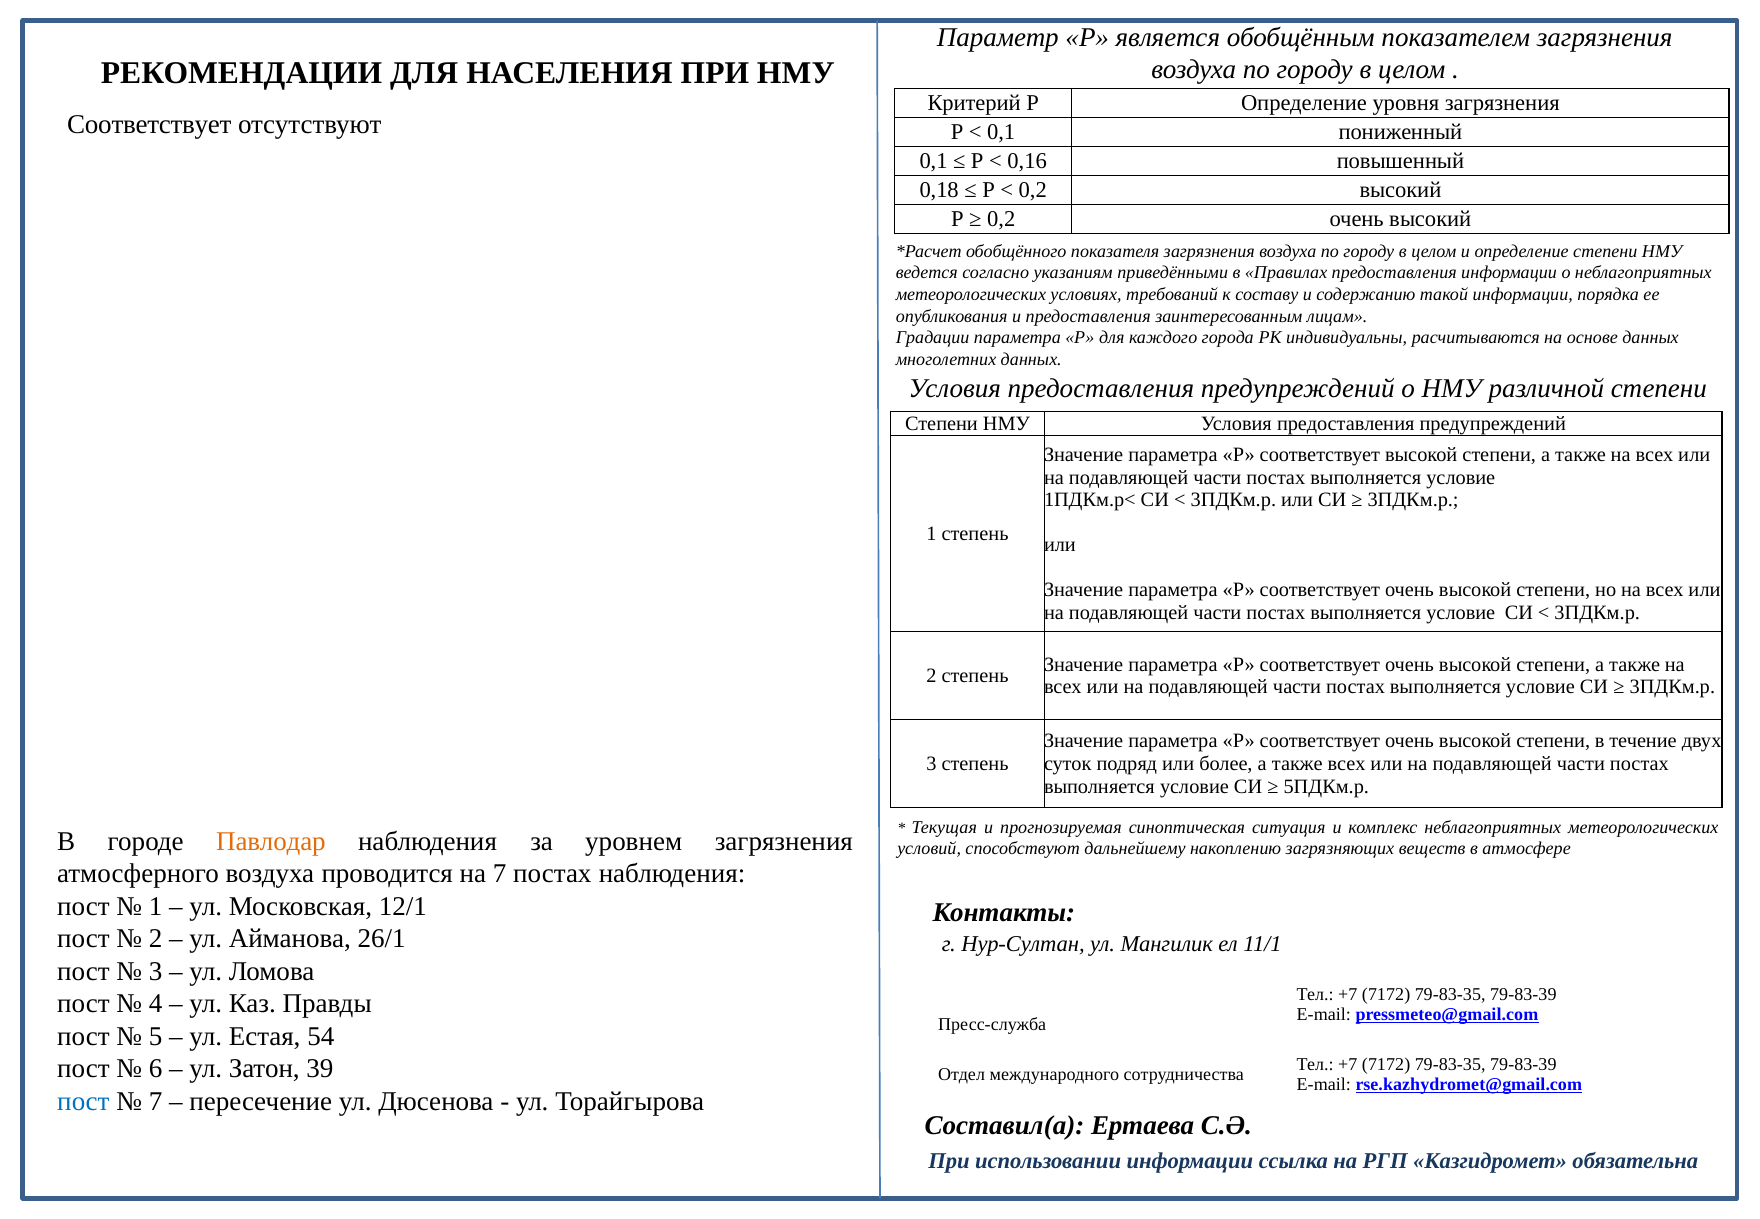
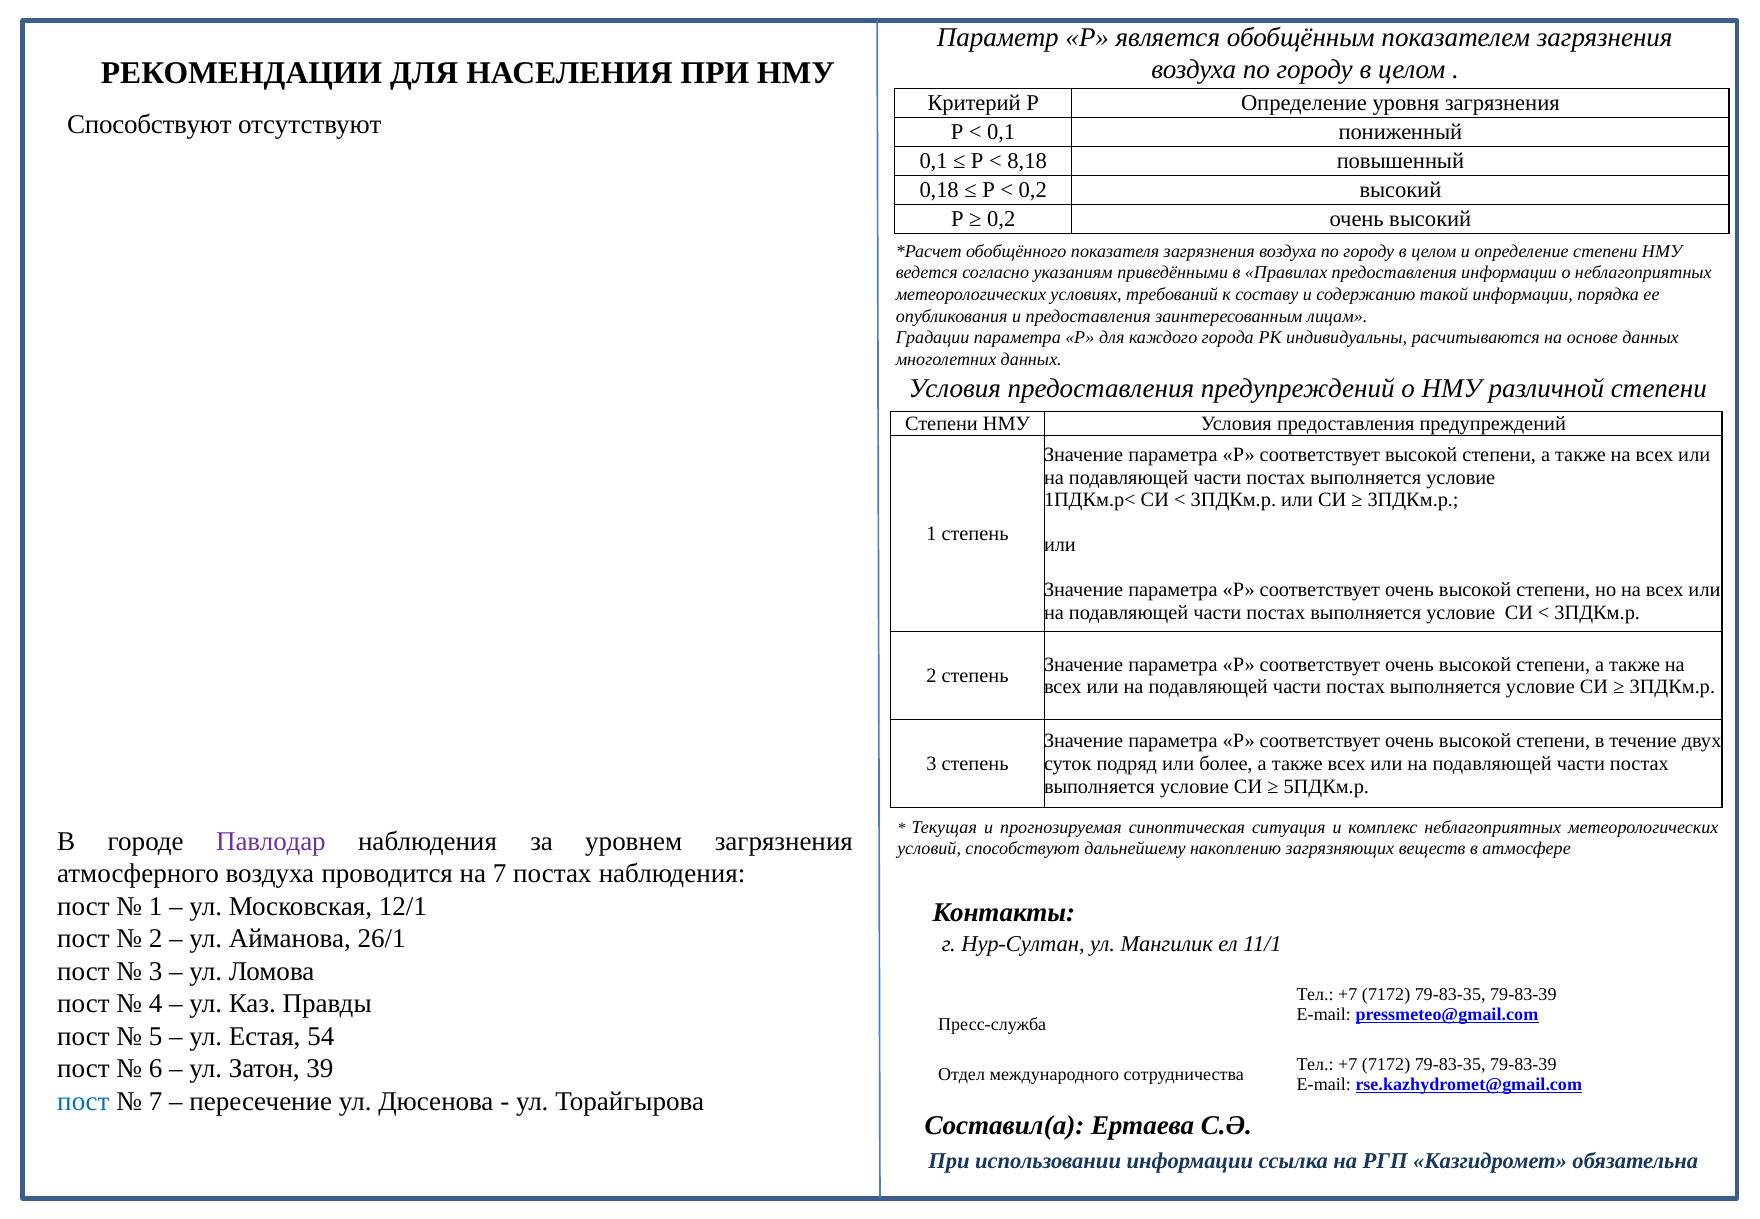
Соответствует at (149, 125): Соответствует -> Способствуют
0,16: 0,16 -> 8,18
Павлодар colour: orange -> purple
